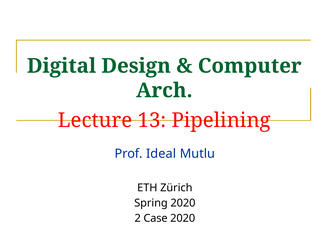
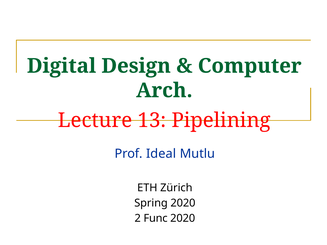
Case: Case -> Func
